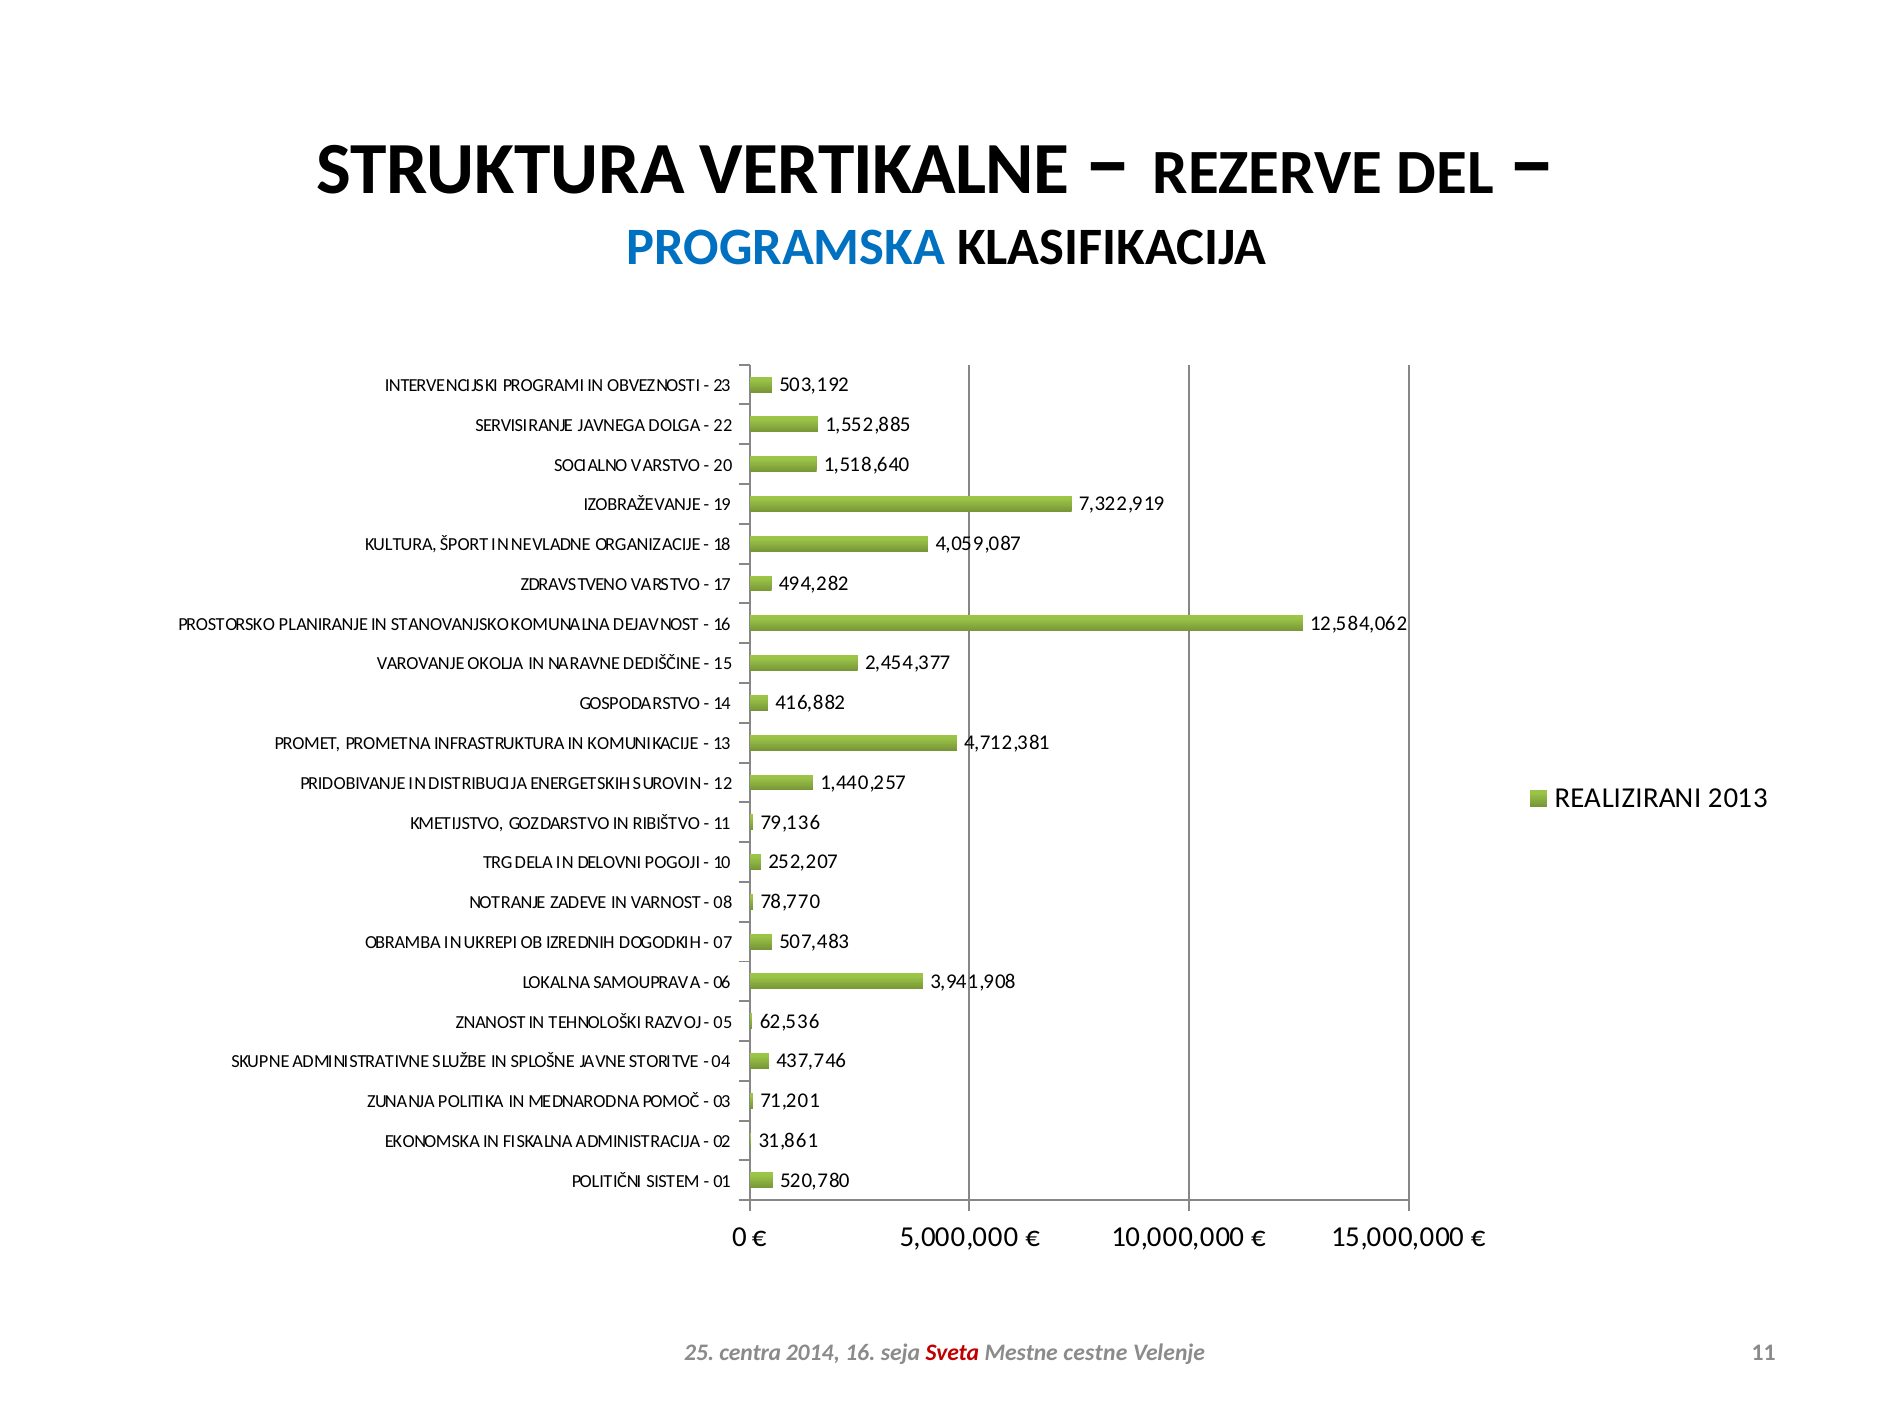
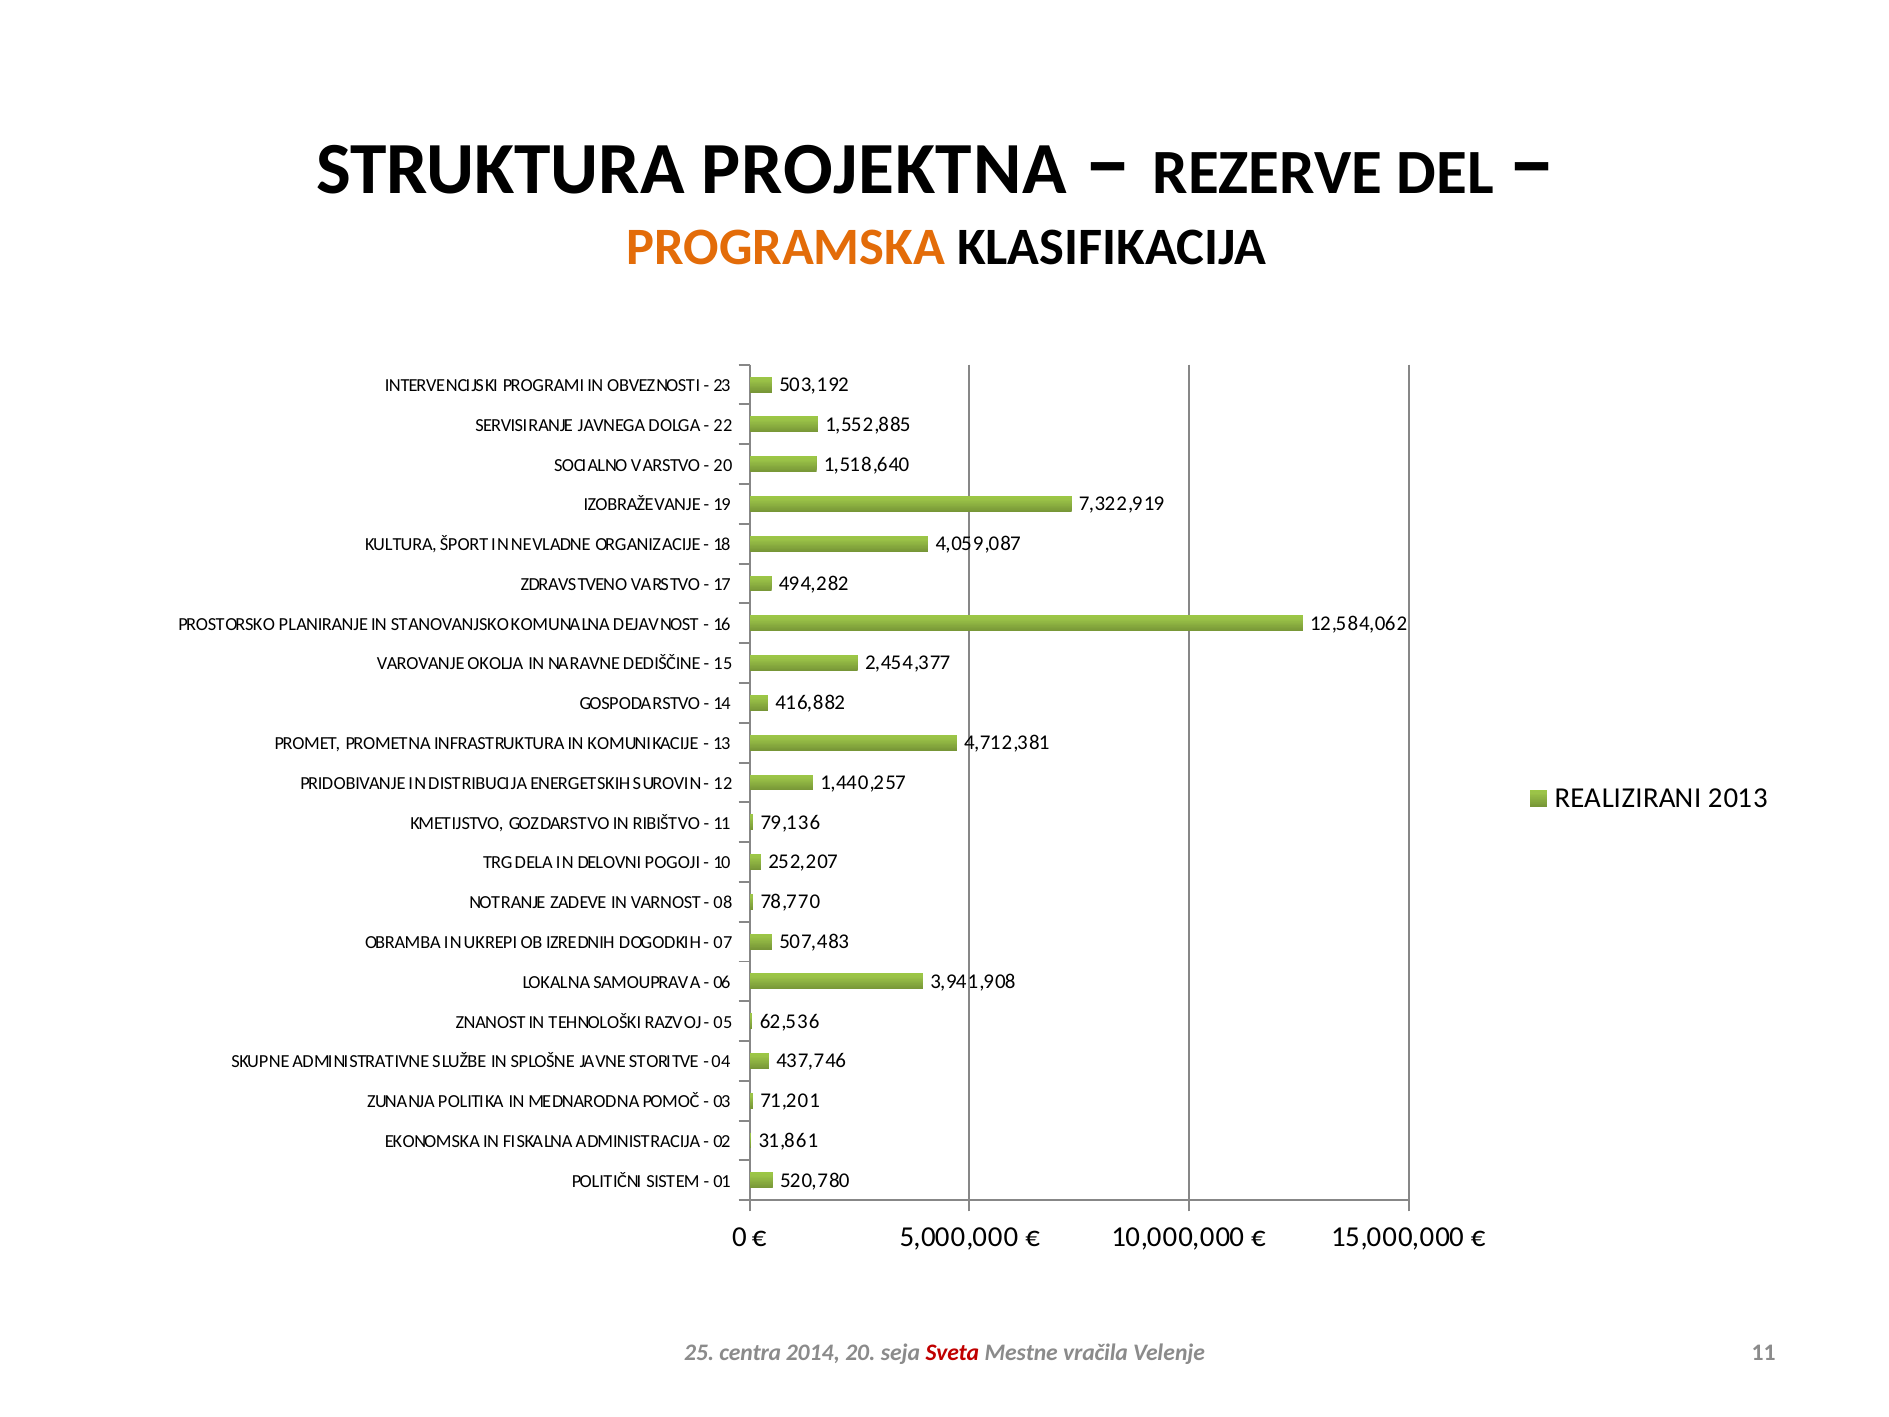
VERTIKALNE: VERTIKALNE -> PROJEKTNA
PROGRAMSKA colour: blue -> orange
2014 16: 16 -> 20
cestne: cestne -> vračila
